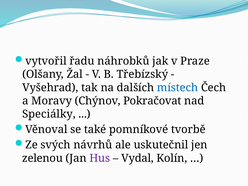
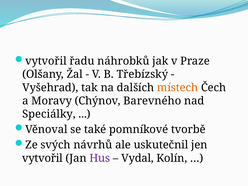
místech colour: blue -> orange
Pokračovat: Pokračovat -> Barevného
zelenou at (42, 158): zelenou -> vytvořil
